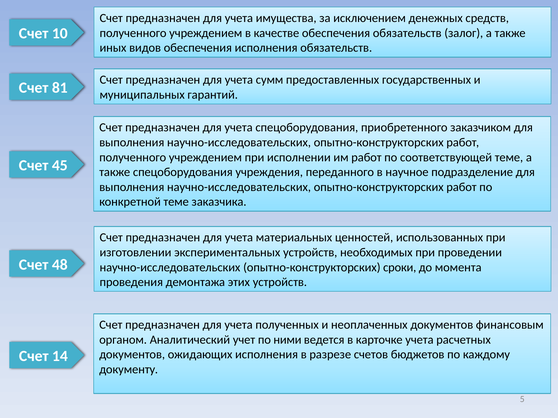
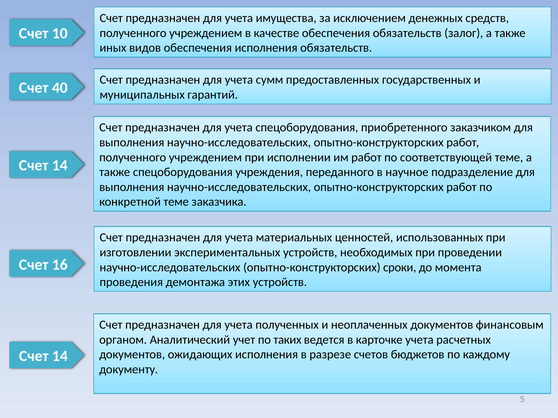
81: 81 -> 40
45 at (60, 166): 45 -> 14
48: 48 -> 16
ними: ними -> таких
